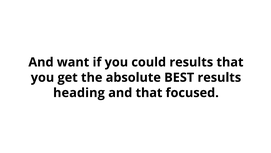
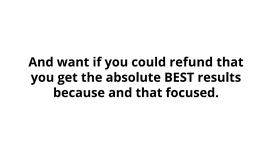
could results: results -> refund
heading: heading -> because
